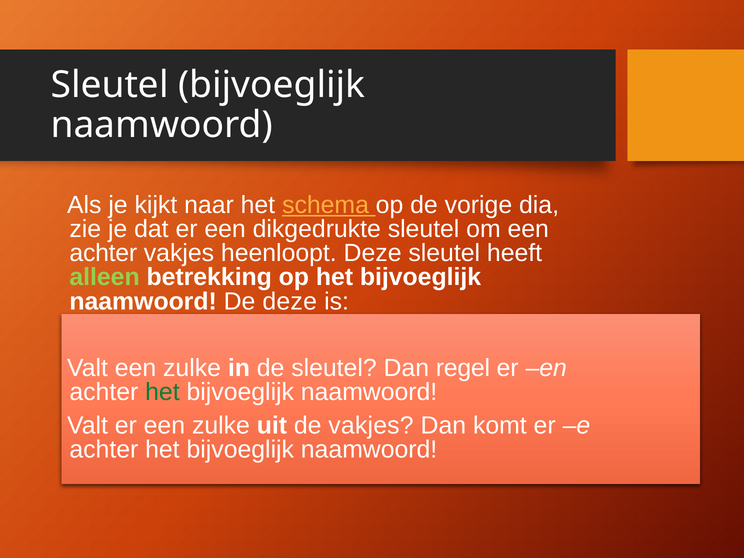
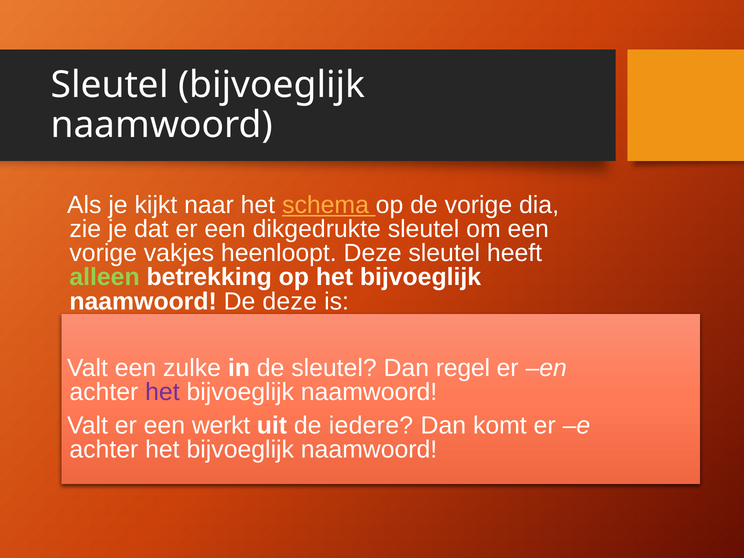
achter at (103, 253): achter -> vorige
het at (162, 392) colour: green -> purple
er een zulke: zulke -> werkt
de vakjes: vakjes -> iedere
